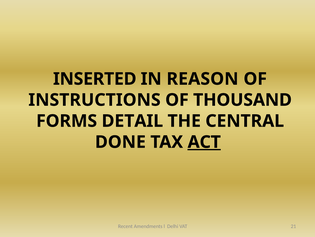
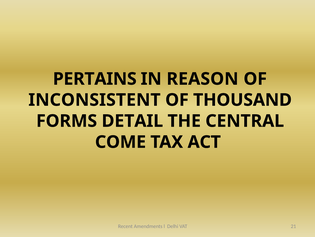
INSERTED: INSERTED -> PERTAINS
INSTRUCTIONS: INSTRUCTIONS -> INCONSISTENT
DONE: DONE -> COME
ACT underline: present -> none
